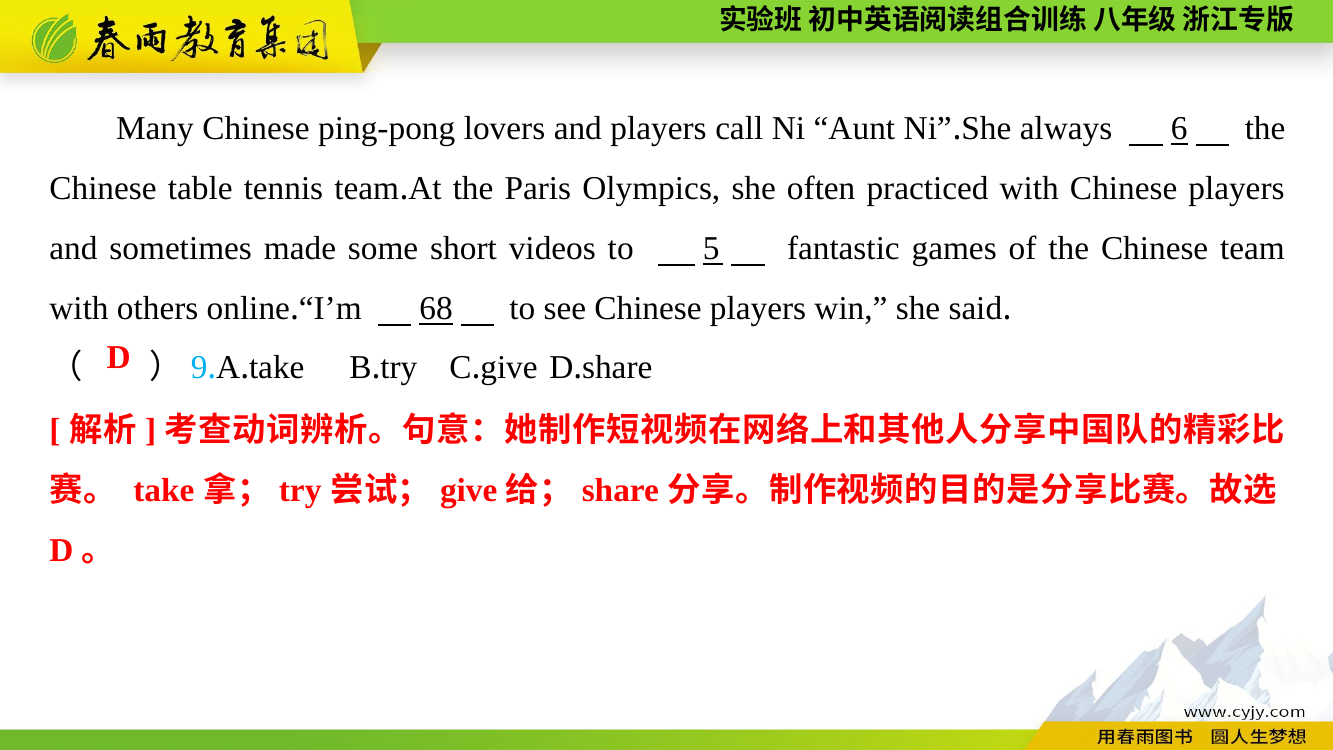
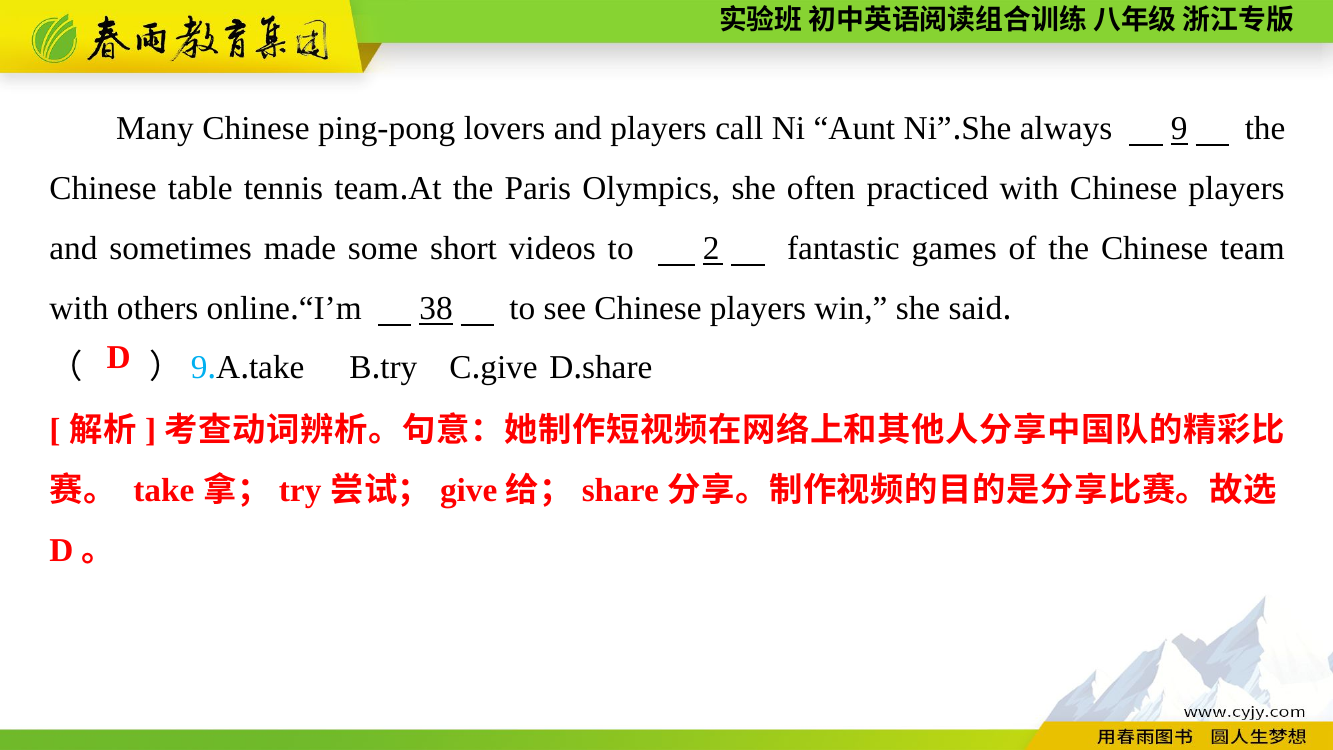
6: 6 -> 9
5: 5 -> 2
68: 68 -> 38
